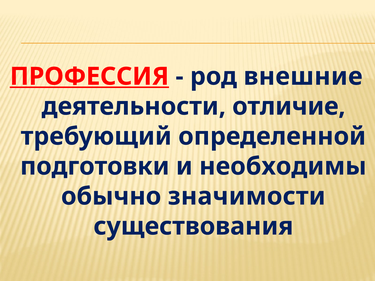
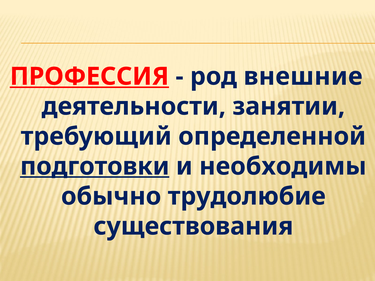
отличие: отличие -> занятии
подготовки underline: none -> present
значимости: значимости -> трудолюбие
